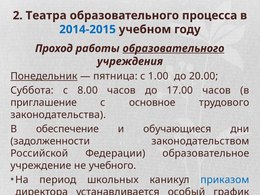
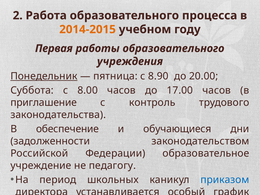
Театра: Театра -> Работа
2014-2015 colour: blue -> orange
Проход: Проход -> Первая
образовательного at (173, 48) underline: present -> none
1.00: 1.00 -> 8.90
основное: основное -> контроль
учебного: учебного -> педагогу
